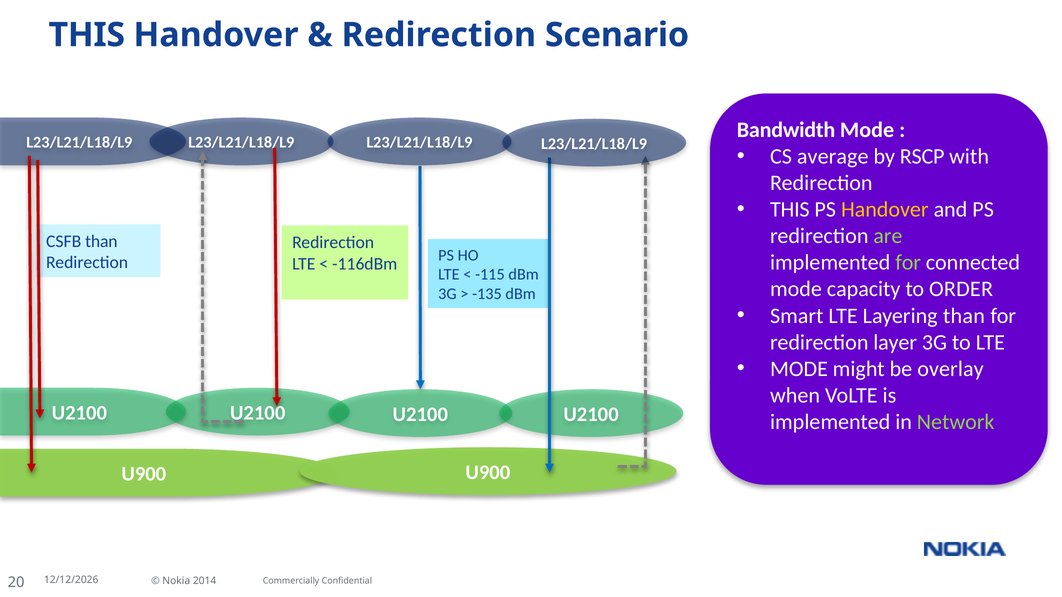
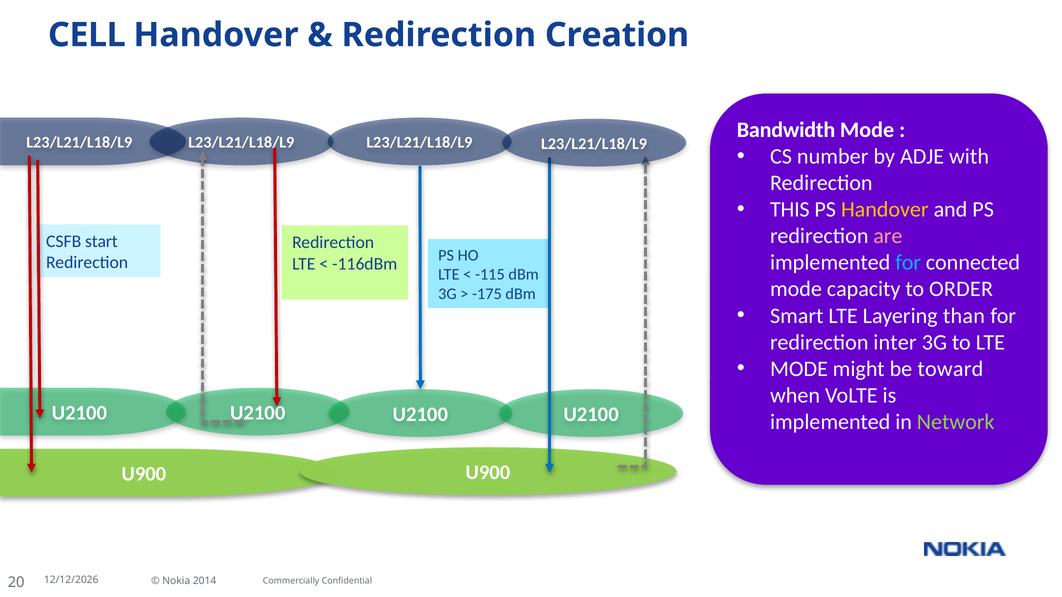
THIS at (87, 35): THIS -> CELL
Scenario: Scenario -> Creation
average: average -> number
RSCP: RSCP -> ADJE
are colour: light green -> pink
CSFB than: than -> start
for at (908, 263) colour: light green -> light blue
-135: -135 -> -175
layer: layer -> inter
overlay: overlay -> toward
